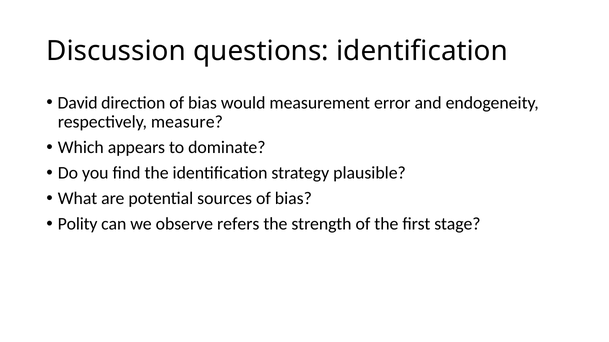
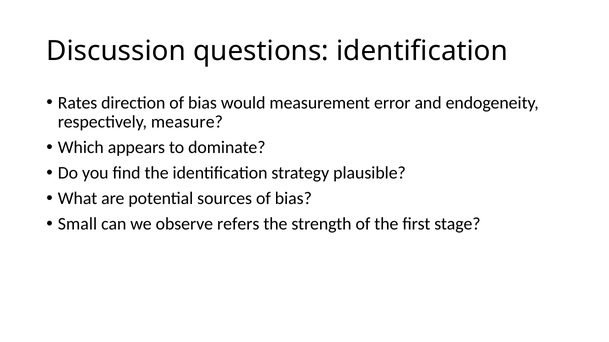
David: David -> Rates
Polity: Polity -> Small
